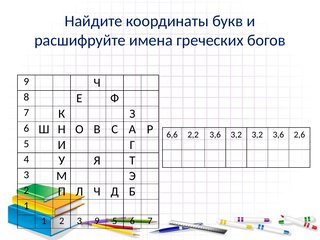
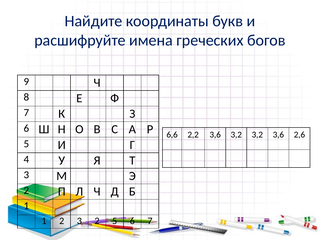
3 9: 9 -> 2
